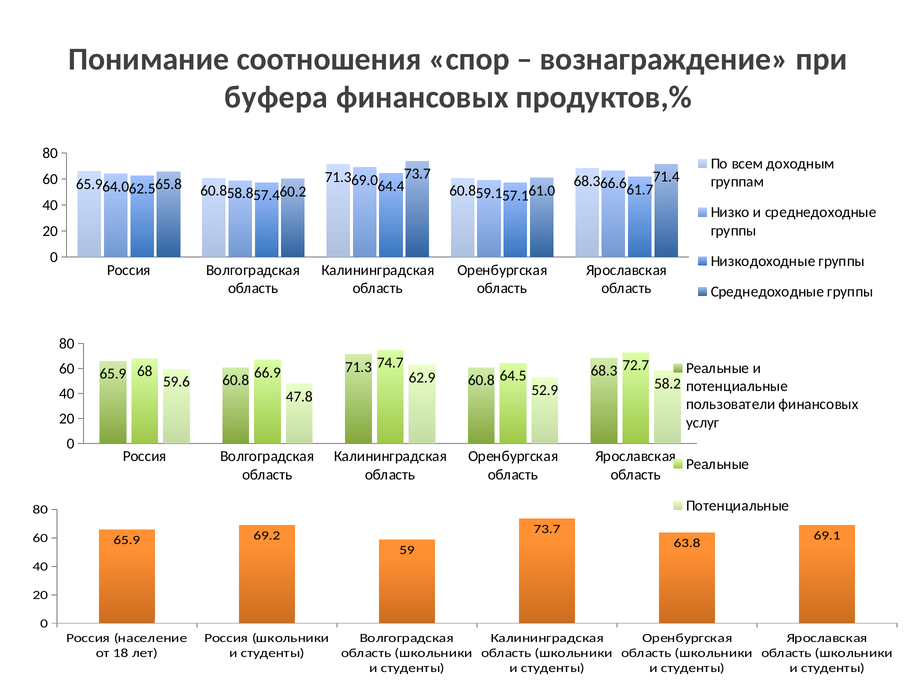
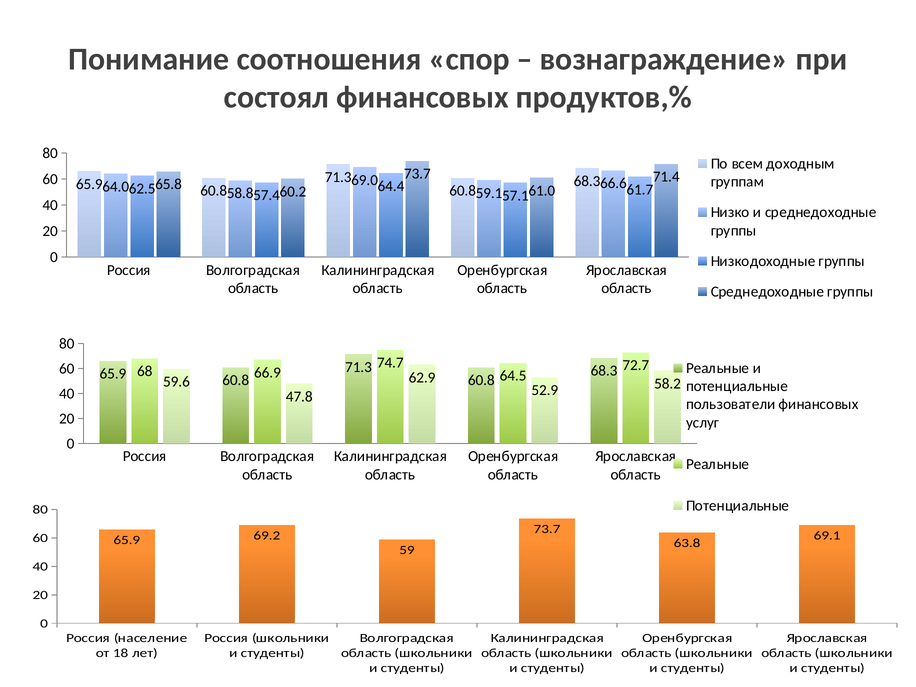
буфера: буфера -> состоял
